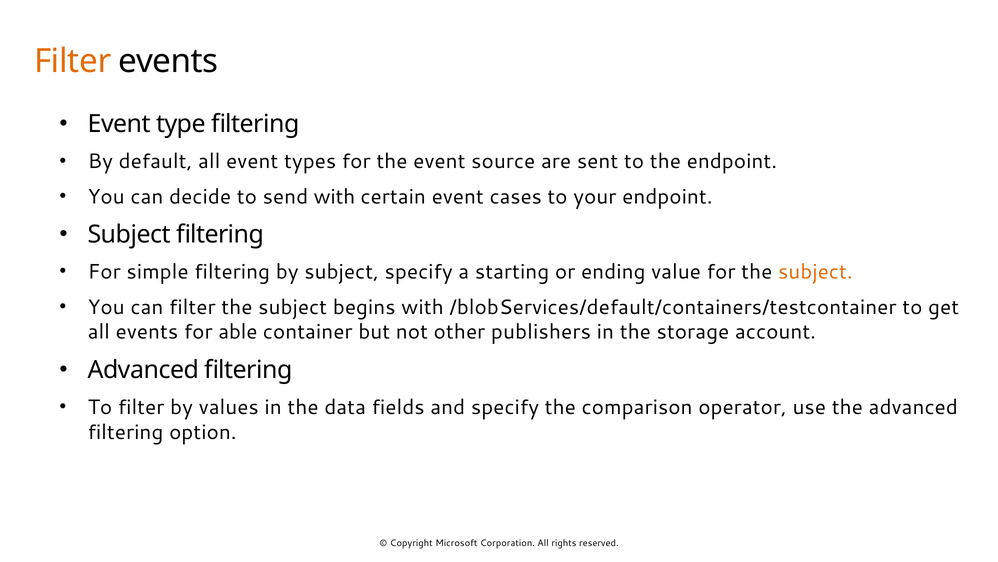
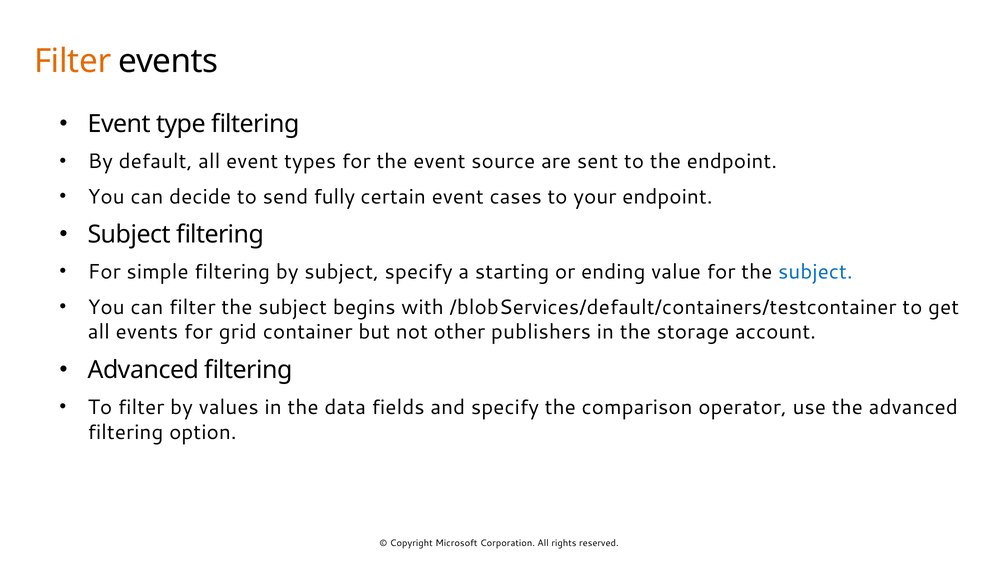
send with: with -> fully
subject at (815, 272) colour: orange -> blue
able: able -> grid
